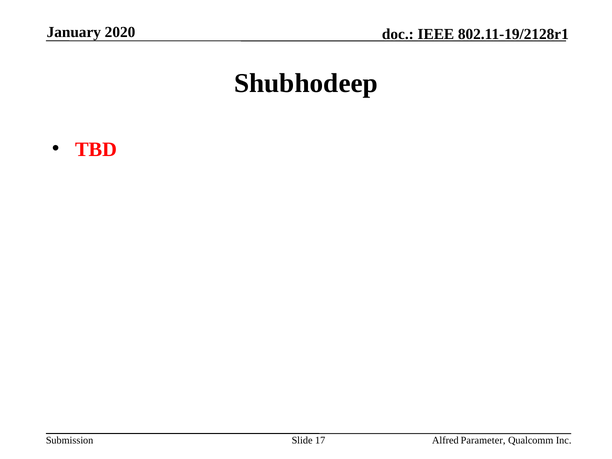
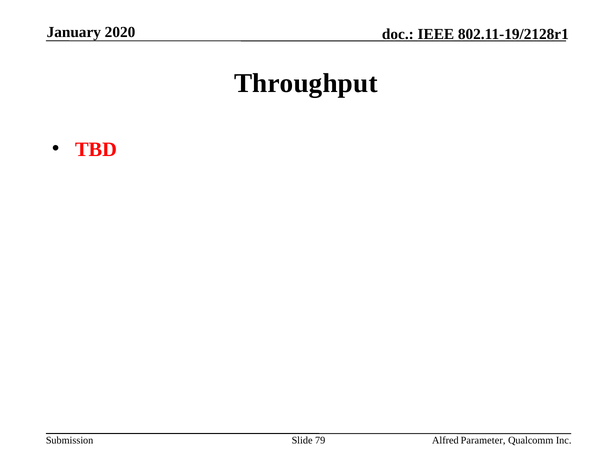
Shubhodeep: Shubhodeep -> Throughput
17: 17 -> 79
